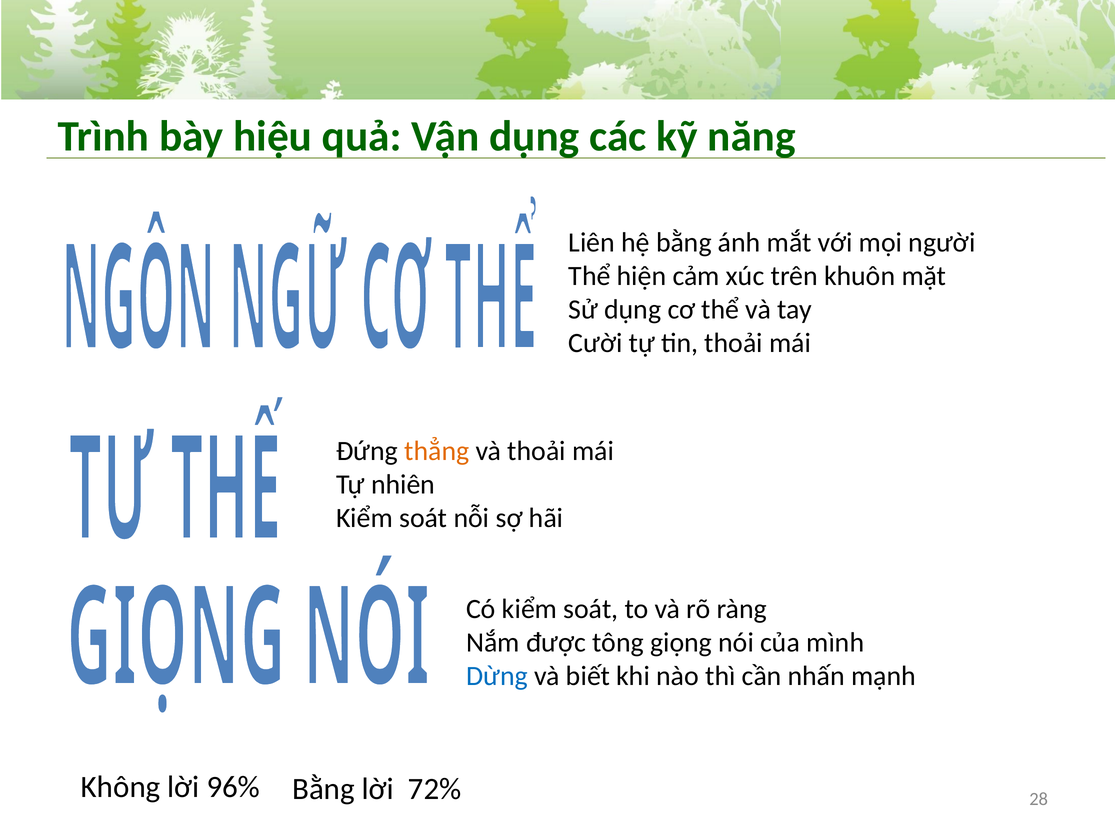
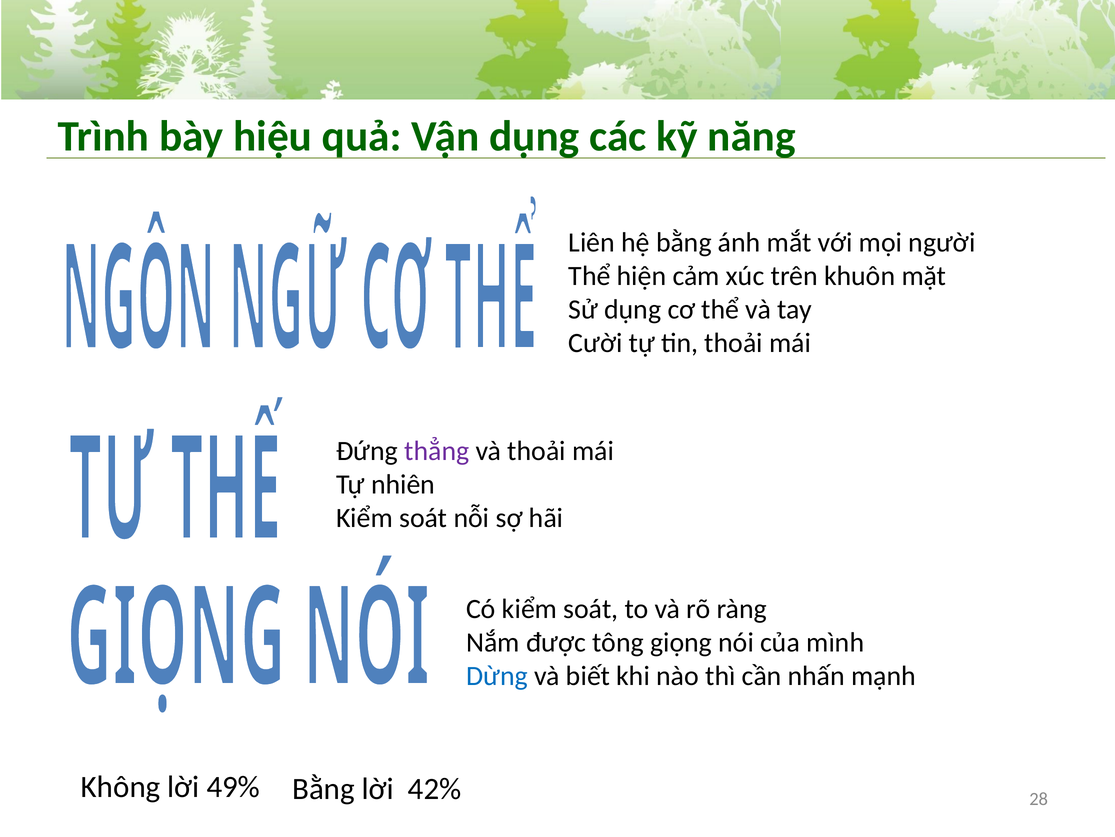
thẳng colour: orange -> purple
96%: 96% -> 49%
72%: 72% -> 42%
